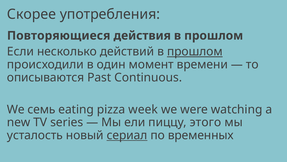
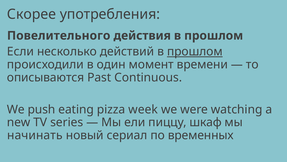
Повторяющиеся: Повторяющиеся -> Повелительного
семь: семь -> push
этого: этого -> шкаф
усталость: усталость -> начинать
сериал underline: present -> none
